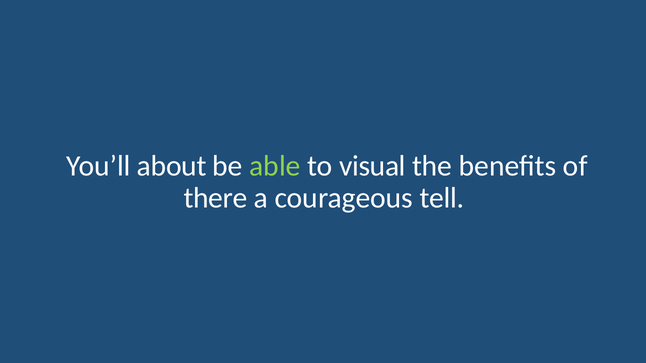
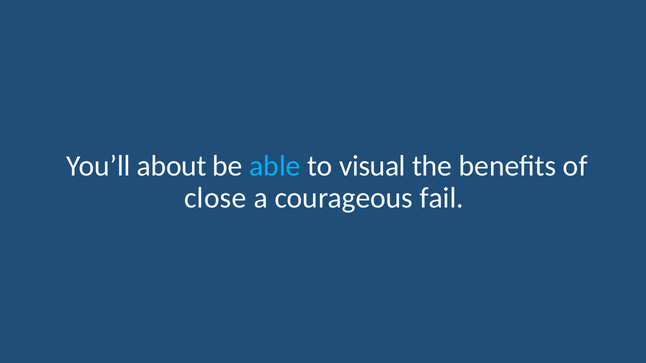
able colour: light green -> light blue
there: there -> close
tell: tell -> fail
